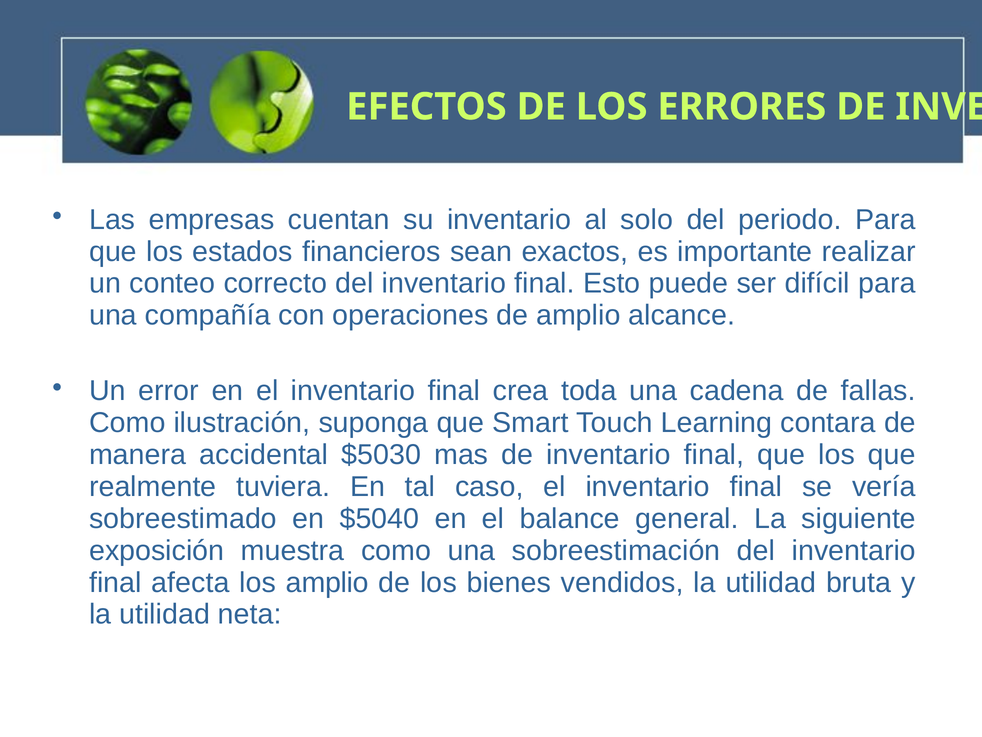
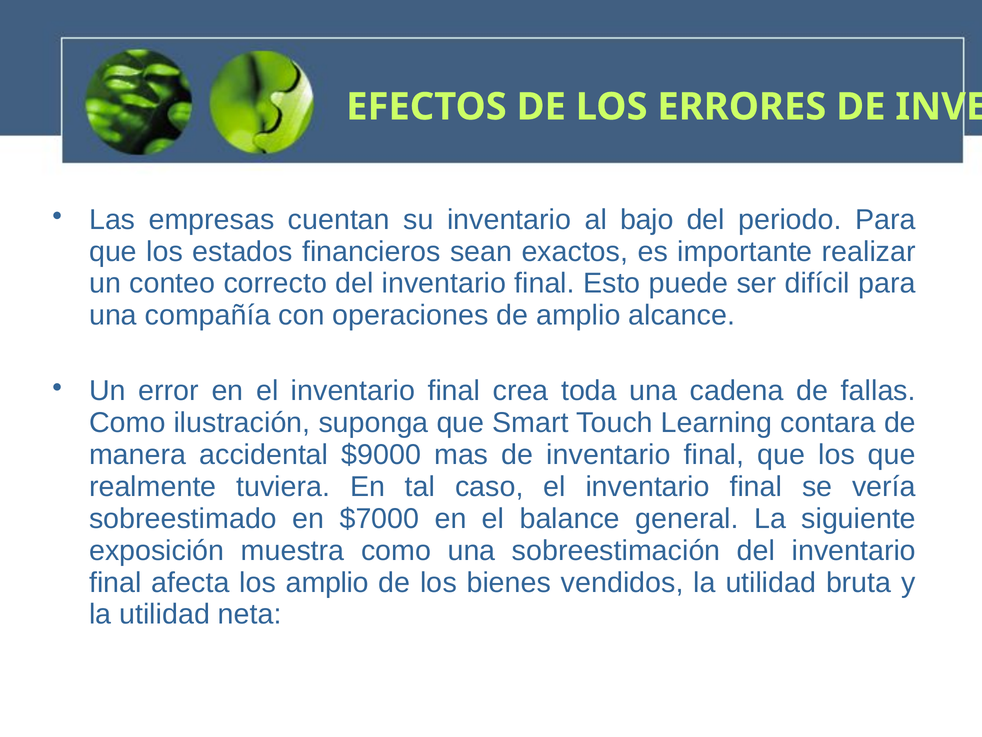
solo: solo -> bajo
$5030: $5030 -> $9000
$5040: $5040 -> $7000
